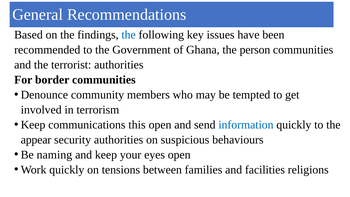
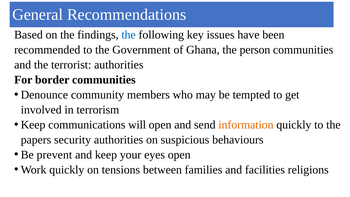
this: this -> will
information colour: blue -> orange
appear: appear -> papers
naming: naming -> prevent
